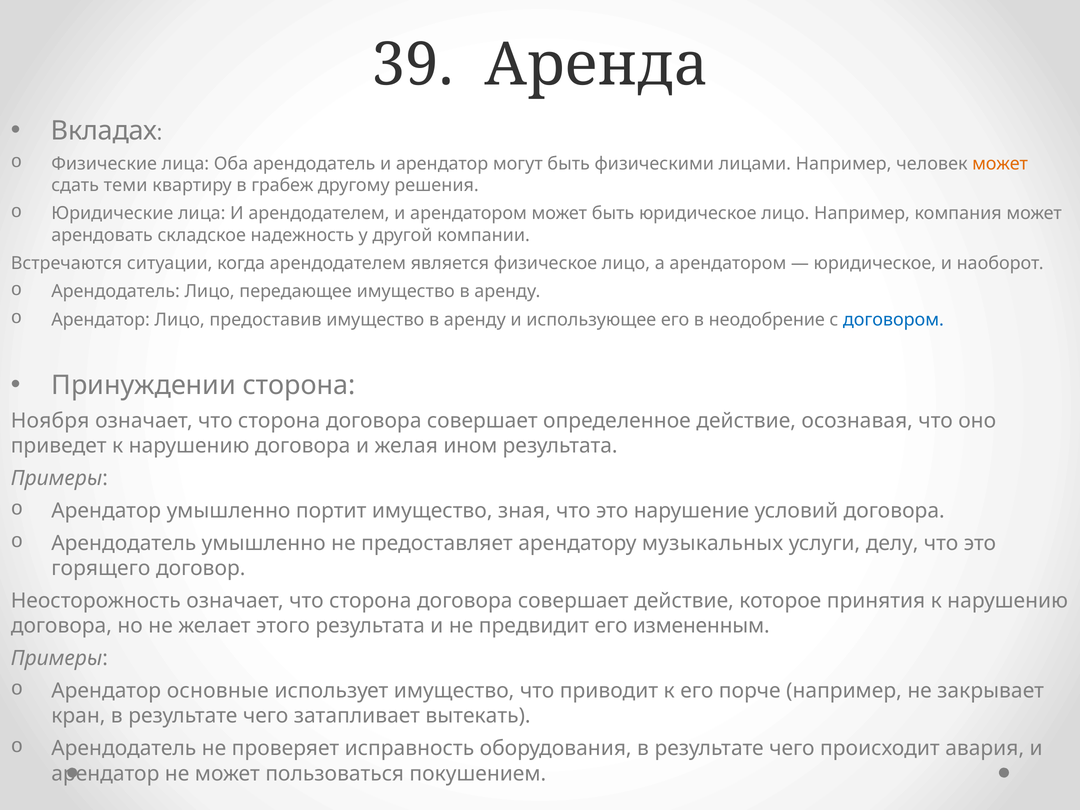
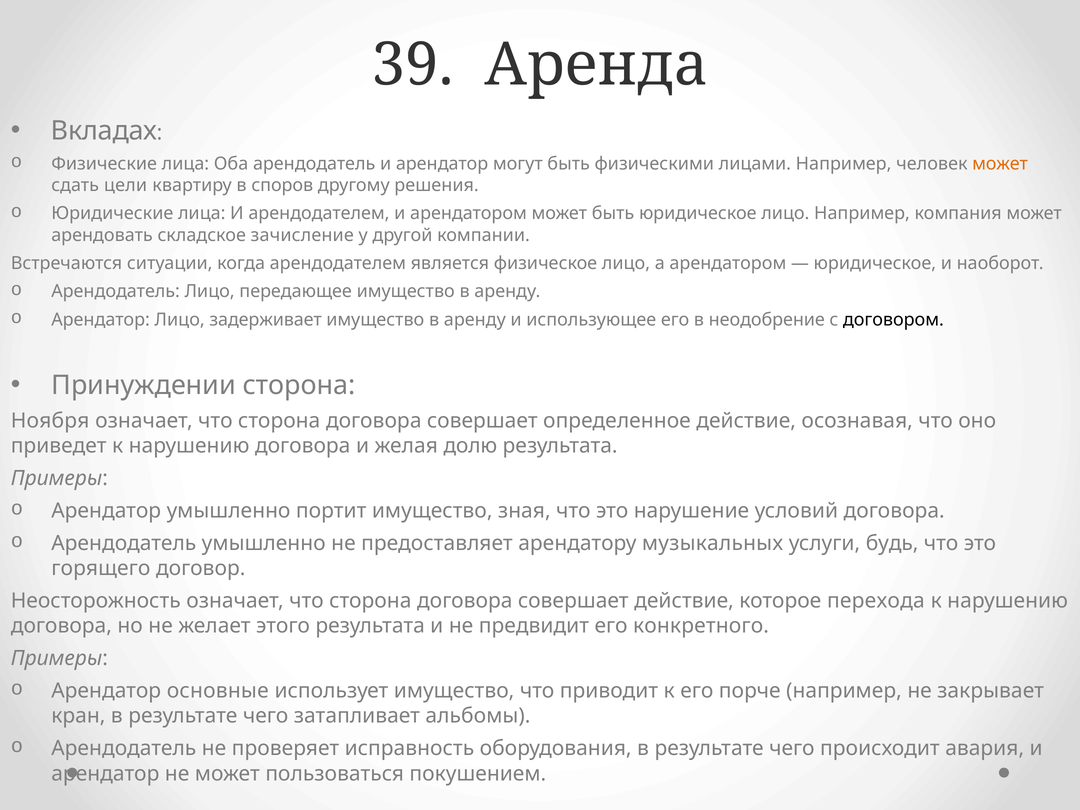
теми: теми -> цели
грабеж: грабеж -> споров
надежность: надежность -> зачисление
предоставив: предоставив -> задерживает
договором colour: blue -> black
ином: ином -> долю
делу: делу -> будь
принятия: принятия -> перехода
измененным: измененным -> конкретного
вытекать: вытекать -> альбомы
